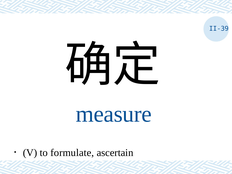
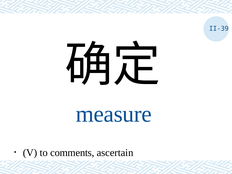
formulate: formulate -> comments
